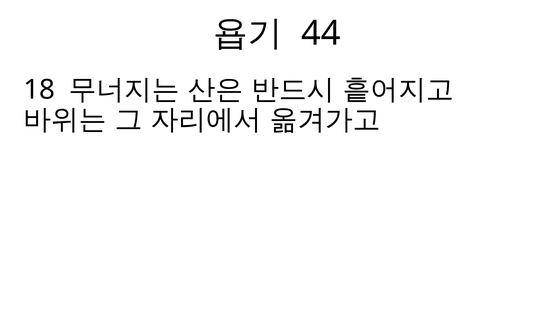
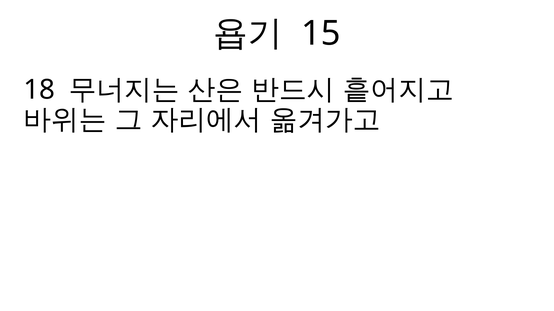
44: 44 -> 15
